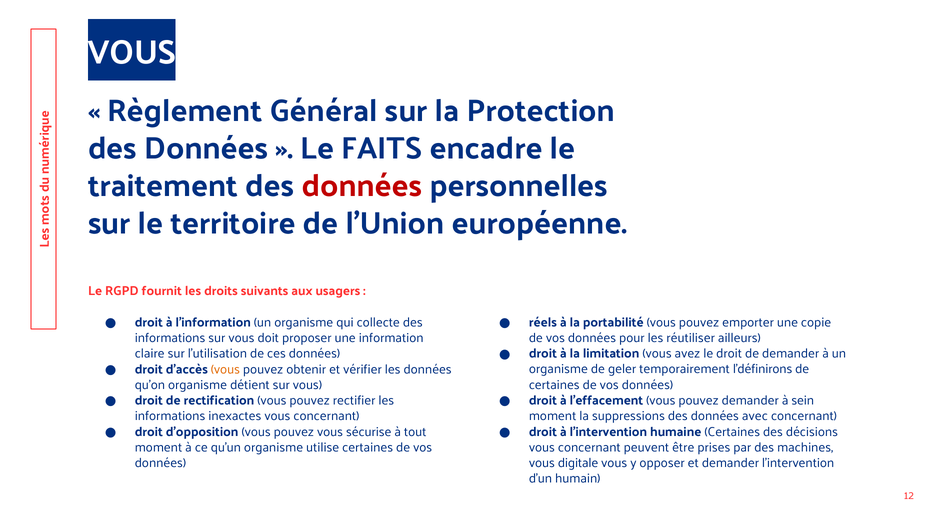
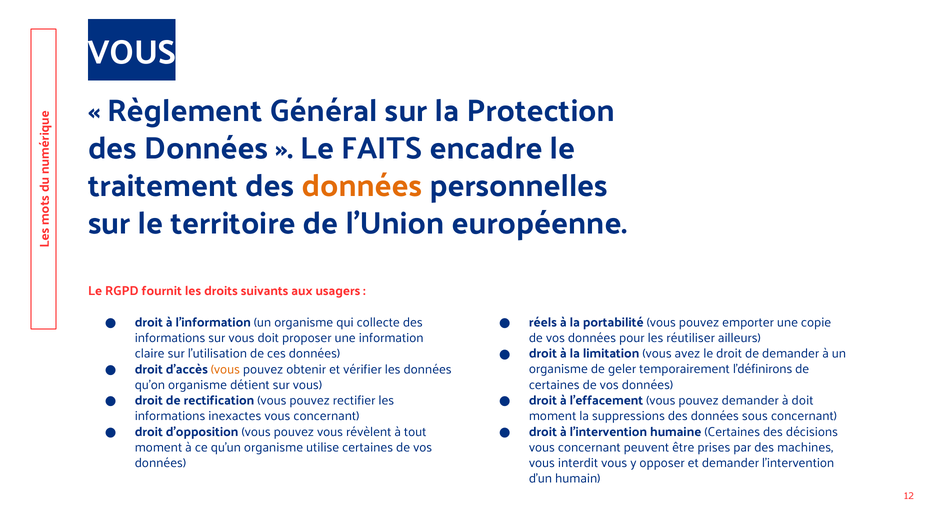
données at (362, 186) colour: red -> orange
à sein: sein -> doit
avec: avec -> sous
sécurise: sécurise -> révèlent
digitale: digitale -> interdit
